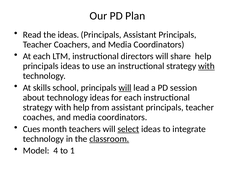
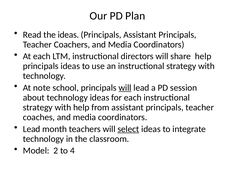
with at (206, 66) underline: present -> none
skills: skills -> note
Cues at (32, 129): Cues -> Lead
classroom underline: present -> none
4: 4 -> 2
1: 1 -> 4
